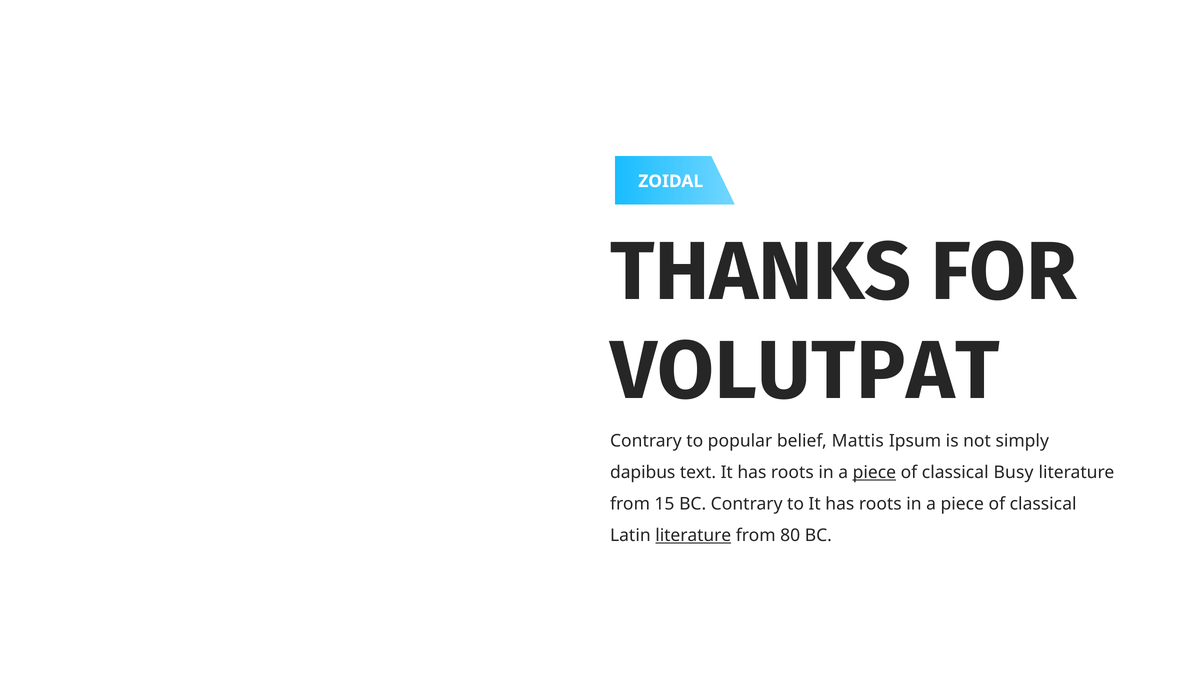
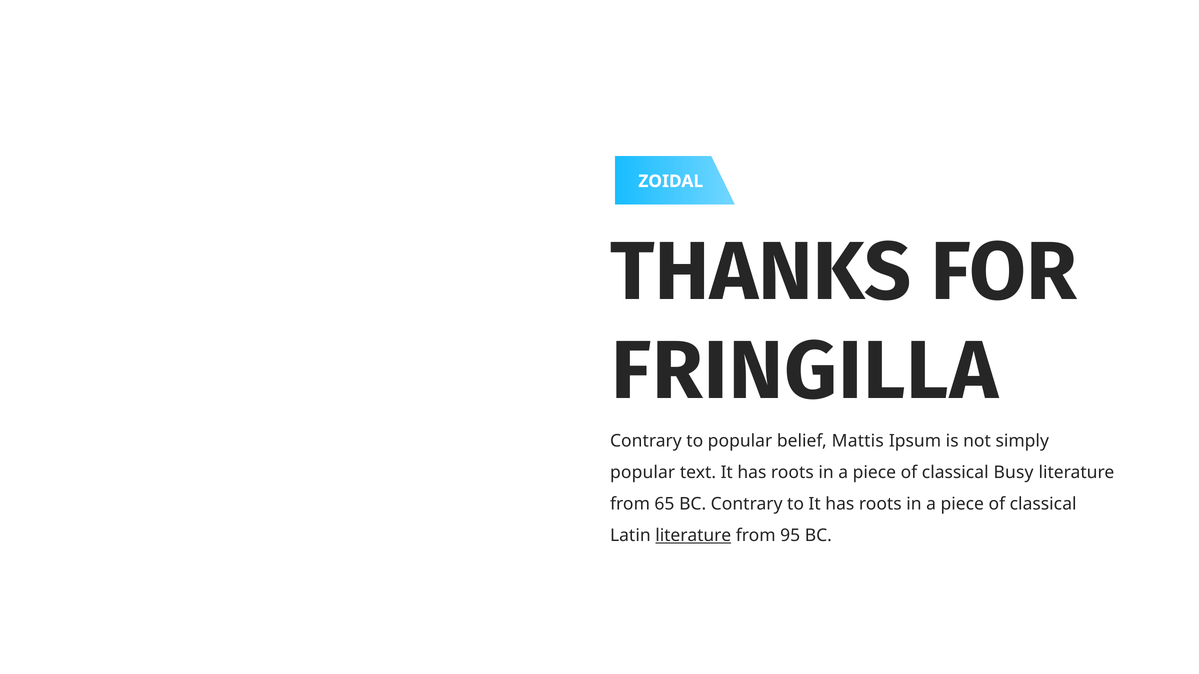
VOLUTPAT: VOLUTPAT -> FRINGILLA
dapibus at (643, 473): dapibus -> popular
piece at (874, 473) underline: present -> none
15: 15 -> 65
80: 80 -> 95
